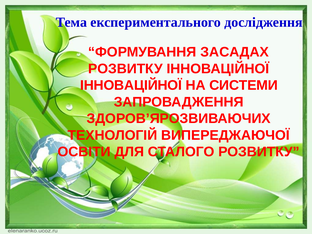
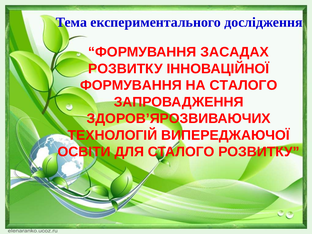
ІННОВАЦІЙНОЇ at (131, 85): ІННОВАЦІЙНОЇ -> ФОРМУВАННЯ
НА СИСТЕМИ: СИСТЕМИ -> СТАЛОГО
